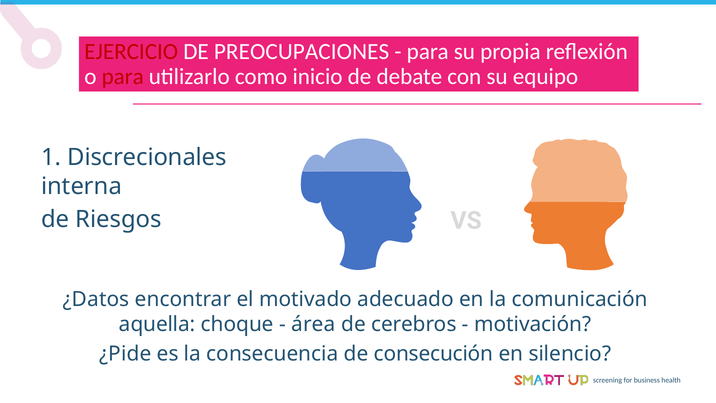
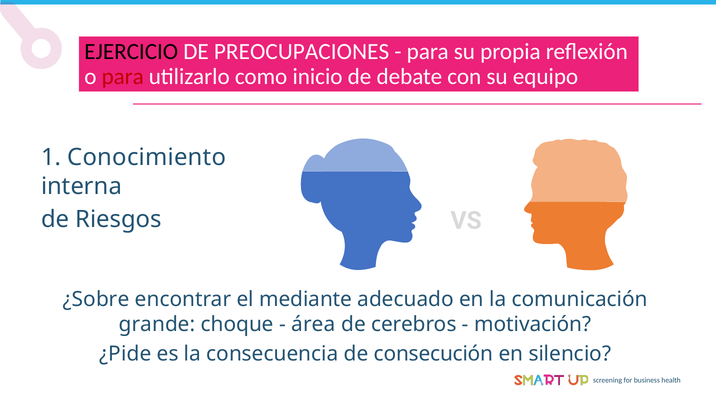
EJERCICIO colour: red -> black
Discrecionales: Discrecionales -> Conocimiento
¿Datos: ¿Datos -> ¿Sobre
motivado: motivado -> mediante
aquella: aquella -> grande
